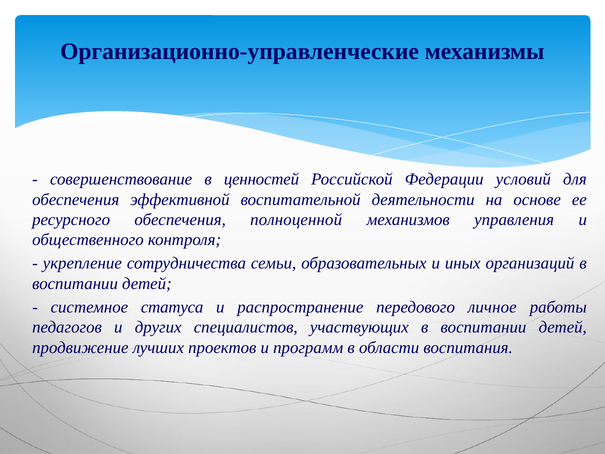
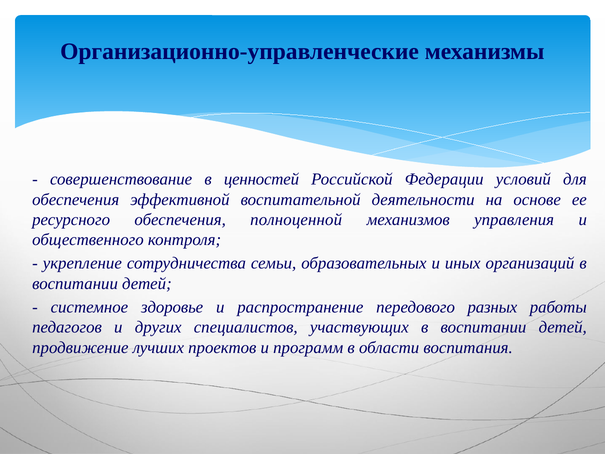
статуса: статуса -> здоровье
личное: личное -> разных
